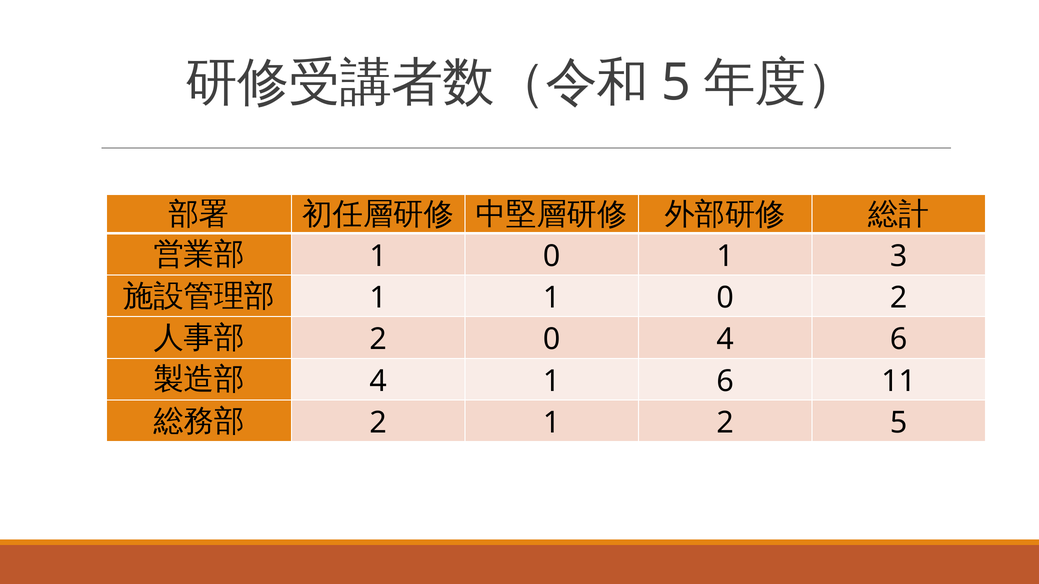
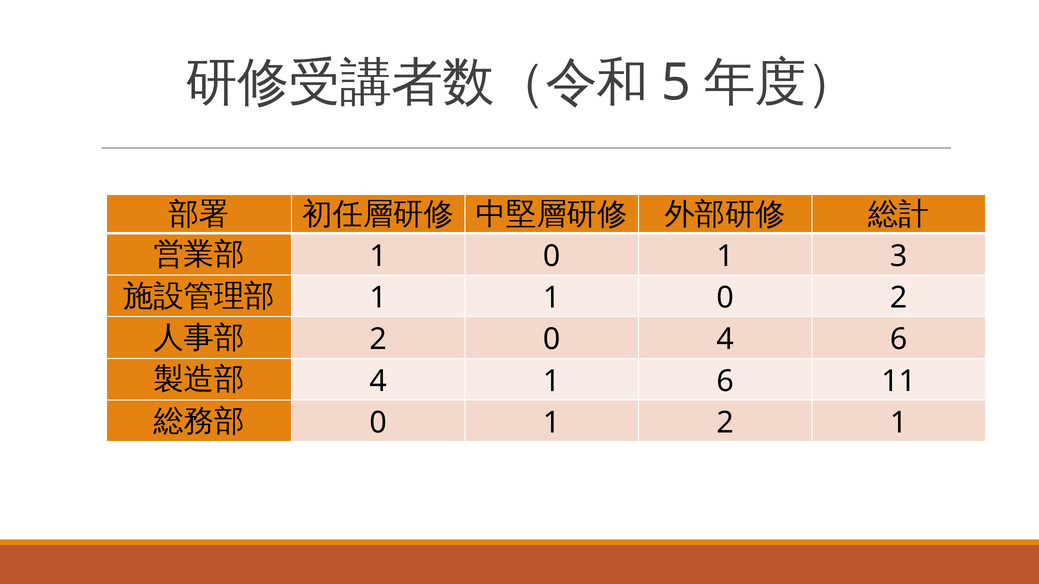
2 at (378, 423): 2 -> 0
2 5: 5 -> 1
